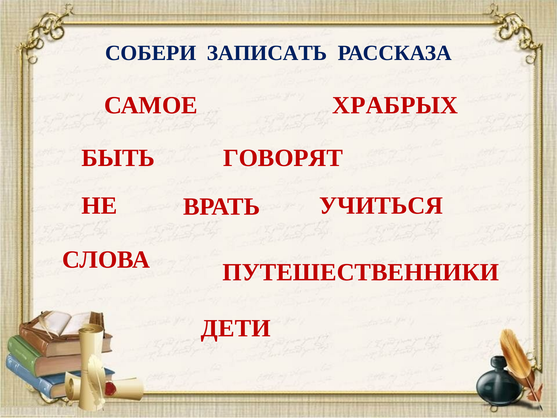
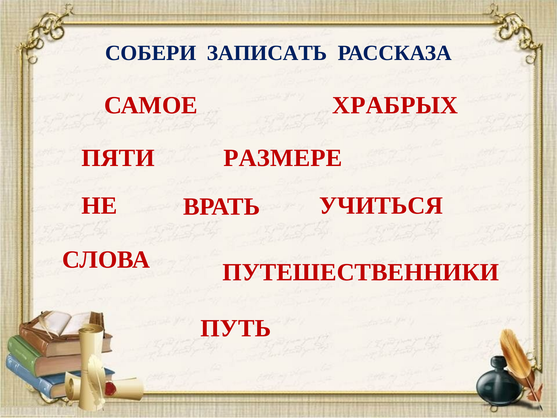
ГОВОРЯТ: ГОВОРЯТ -> РАЗМЕРЕ
БЫТЬ: БЫТЬ -> ПЯТИ
ДЕТИ: ДЕТИ -> ПУТЬ
